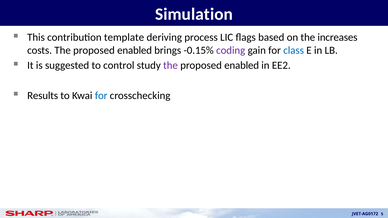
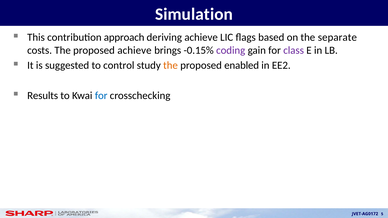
template: template -> approach
deriving process: process -> achieve
increases: increases -> separate
costs The proposed enabled: enabled -> achieve
class colour: blue -> purple
the at (171, 65) colour: purple -> orange
